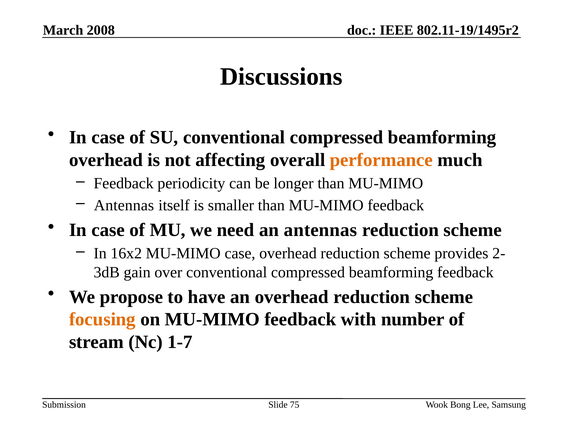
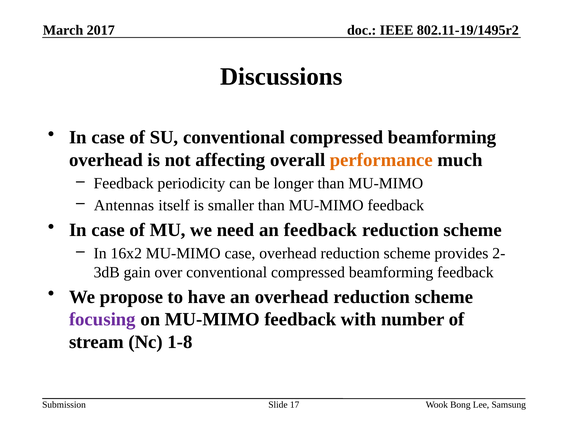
2008: 2008 -> 2017
an antennas: antennas -> feedback
focusing colour: orange -> purple
1-7: 1-7 -> 1-8
75: 75 -> 17
